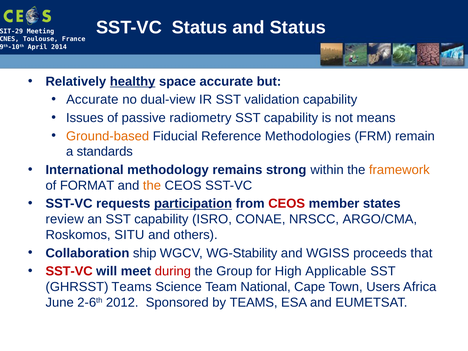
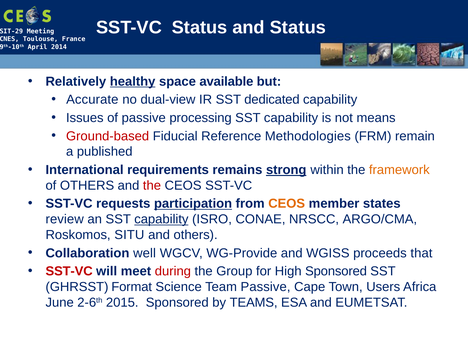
space accurate: accurate -> available
validation: validation -> dedicated
radiometry: radiometry -> processing
Ground-based colour: orange -> red
standards: standards -> published
methodology: methodology -> requirements
strong underline: none -> present
of FORMAT: FORMAT -> OTHERS
the at (152, 185) colour: orange -> red
CEOS at (287, 204) colour: red -> orange
capability at (161, 219) underline: none -> present
ship: ship -> well
WG-Stability: WG-Stability -> WG-Provide
High Applicable: Applicable -> Sponsored
GHRSST Teams: Teams -> Format
Team National: National -> Passive
2012: 2012 -> 2015
